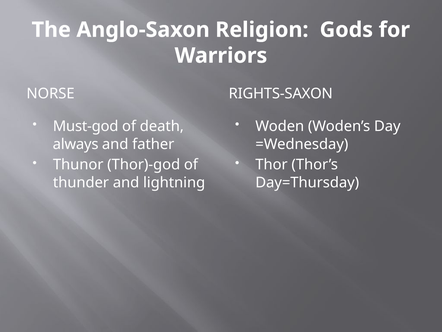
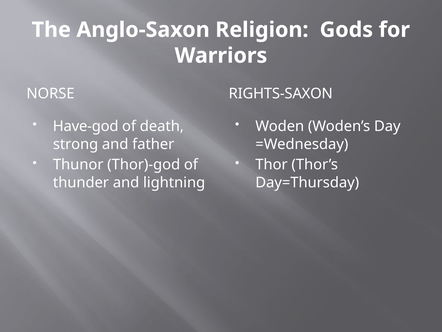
Must-god: Must-god -> Have-god
always: always -> strong
